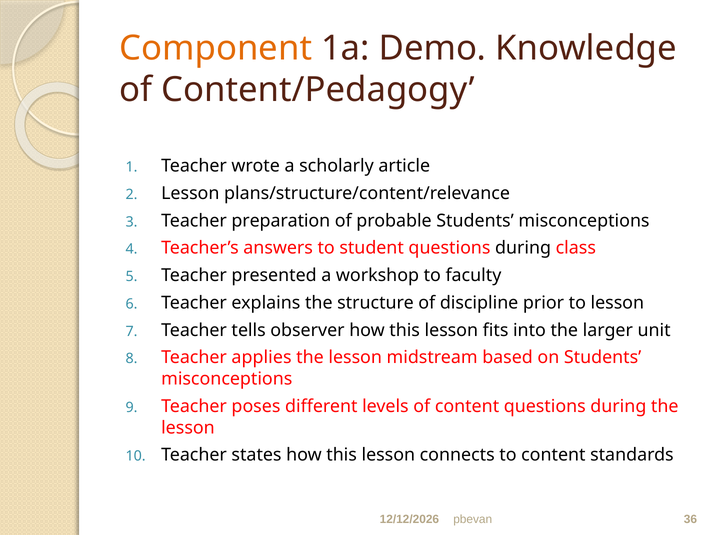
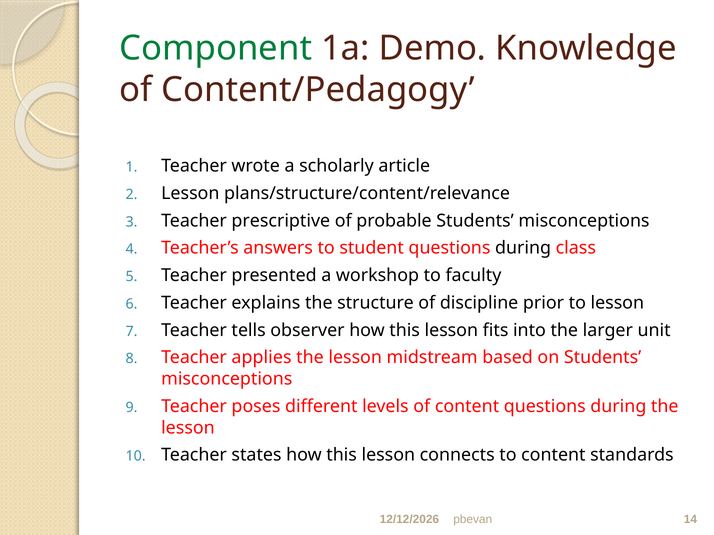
Component colour: orange -> green
preparation: preparation -> prescriptive
36: 36 -> 14
